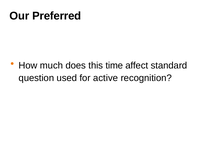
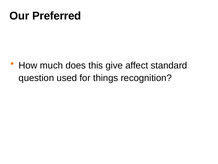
time: time -> give
active: active -> things
